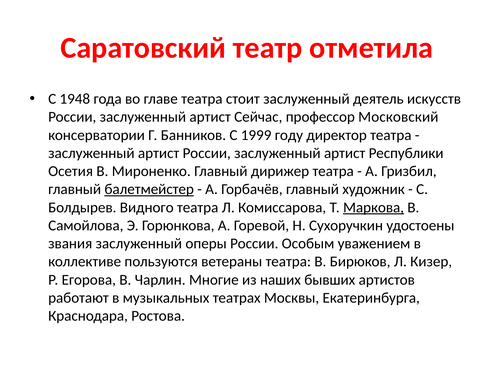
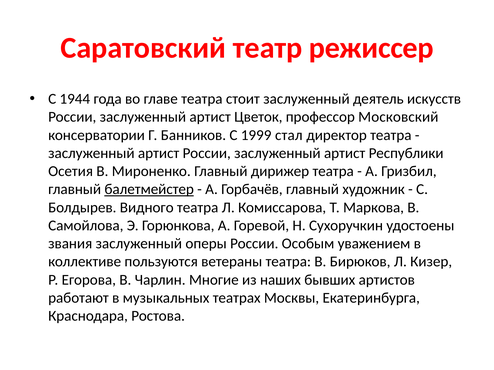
отметила: отметила -> режиссер
1948: 1948 -> 1944
Сейчас: Сейчас -> Цветок
году: году -> стал
Маркова underline: present -> none
